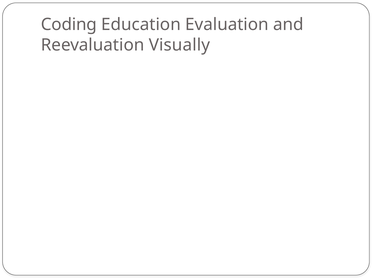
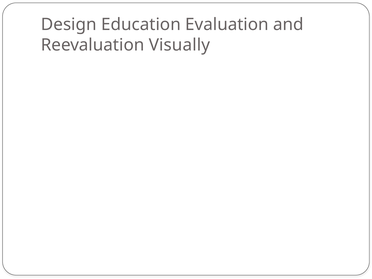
Coding: Coding -> Design
